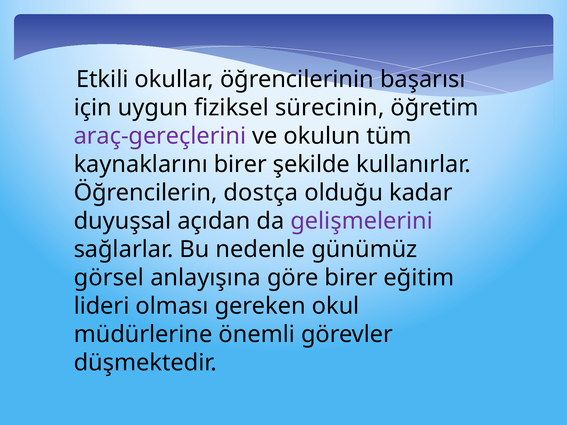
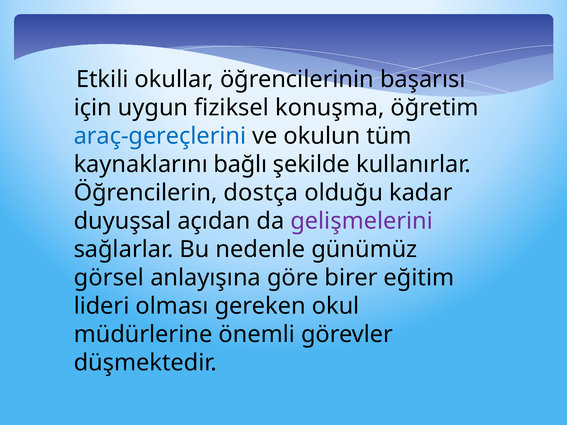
sürecinin: sürecinin -> konuşma
araç-gereçlerini colour: purple -> blue
kaynaklarını birer: birer -> bağlı
